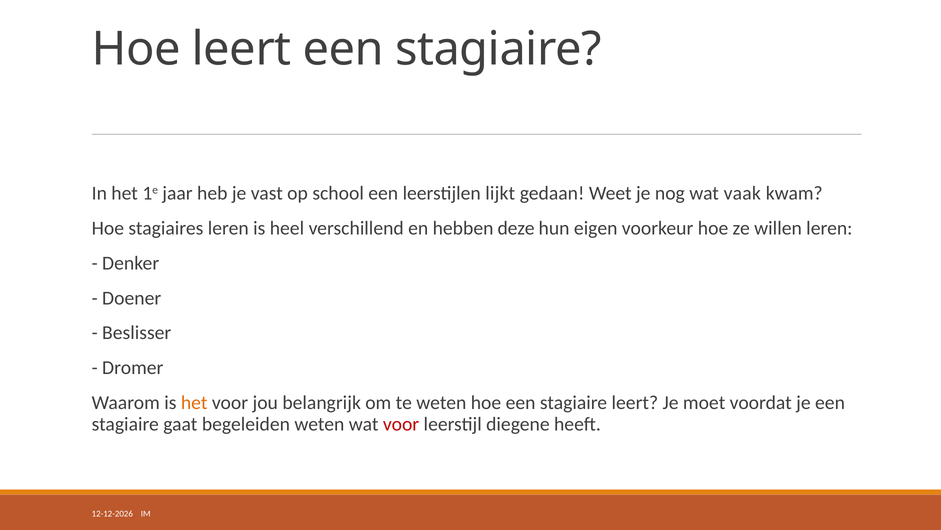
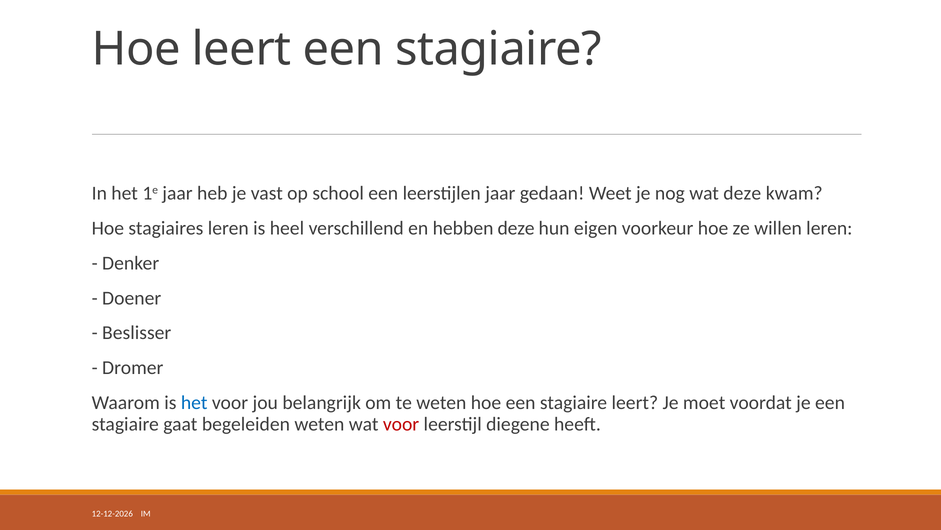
leerstijlen lijkt: lijkt -> jaar
wat vaak: vaak -> deze
het at (194, 402) colour: orange -> blue
